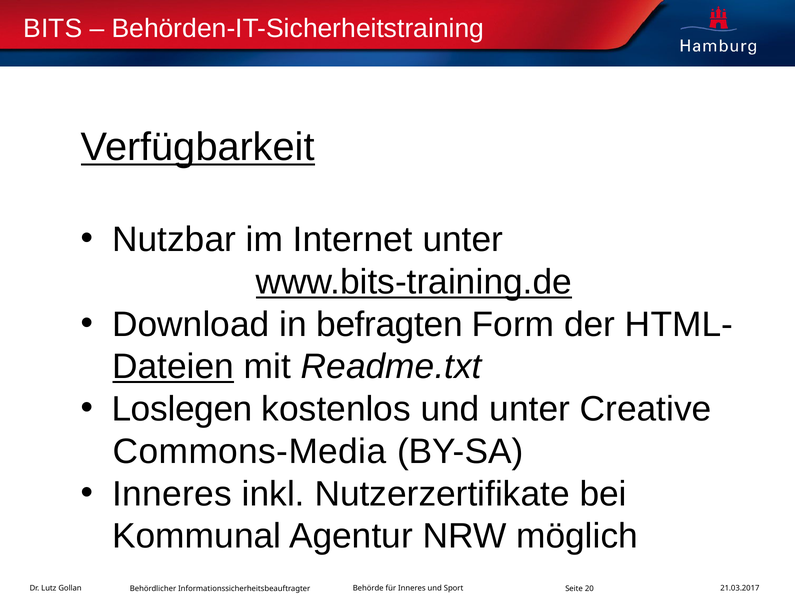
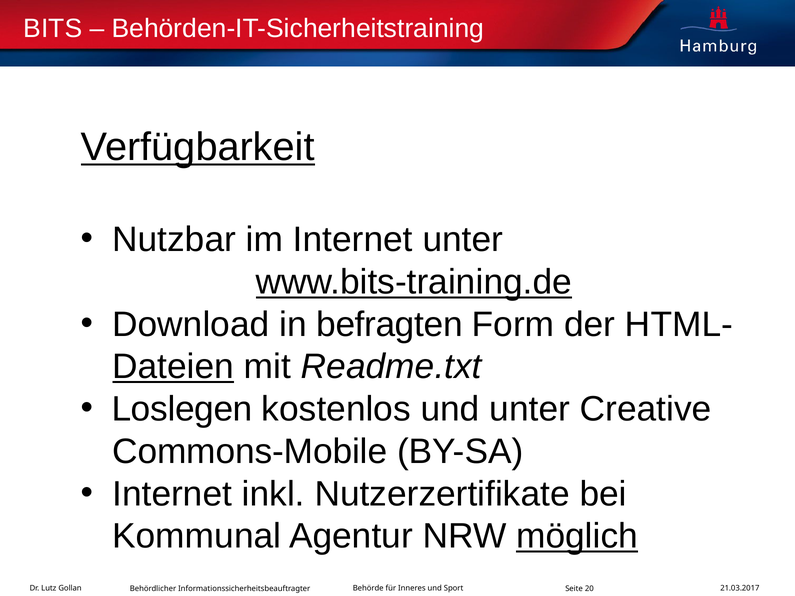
Commons-Media: Commons-Media -> Commons-Mobile
Inneres at (172, 494): Inneres -> Internet
möglich underline: none -> present
